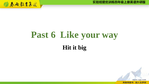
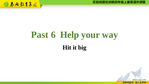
Like: Like -> Help
